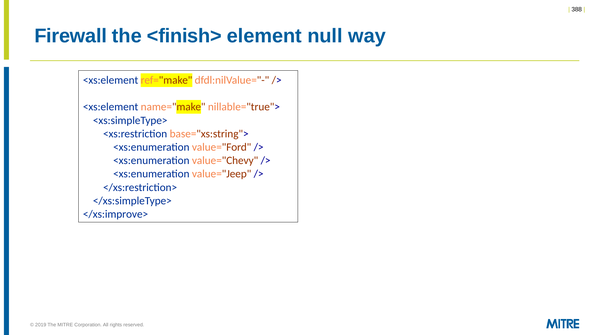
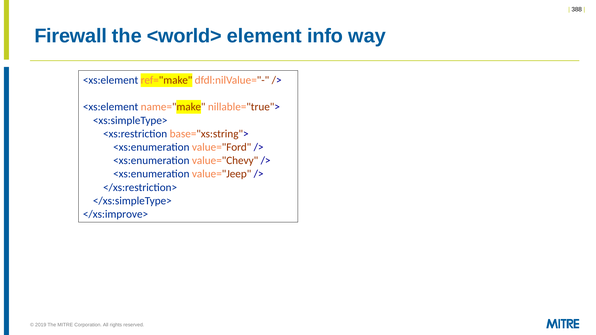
<finish>: <finish> -> <world>
null: null -> info
